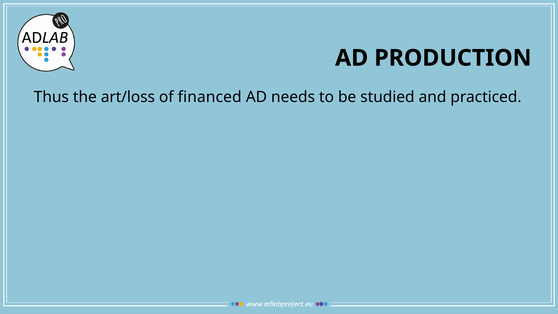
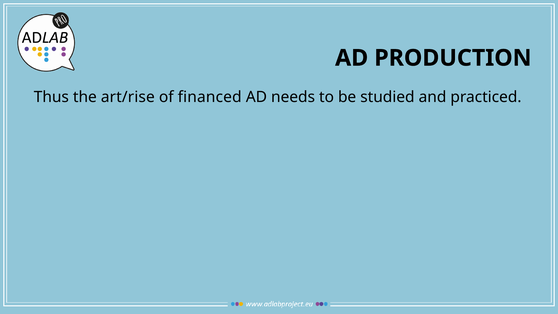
art/loss: art/loss -> art/rise
